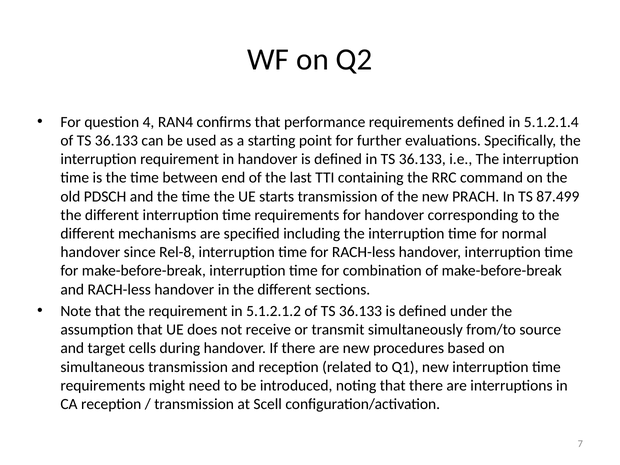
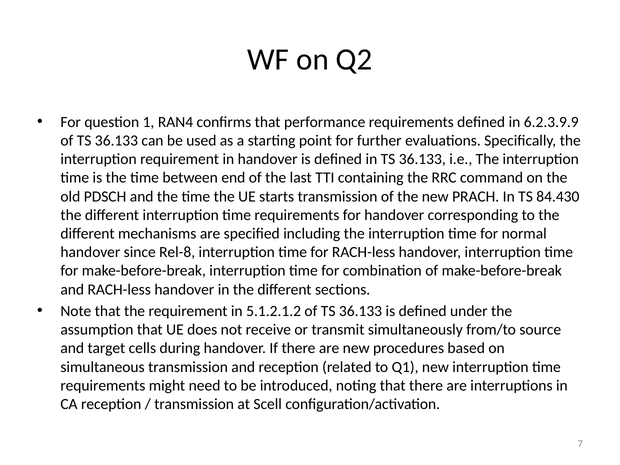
4: 4 -> 1
5.1.2.1.4: 5.1.2.1.4 -> 6.2.3.9.9
87.499: 87.499 -> 84.430
